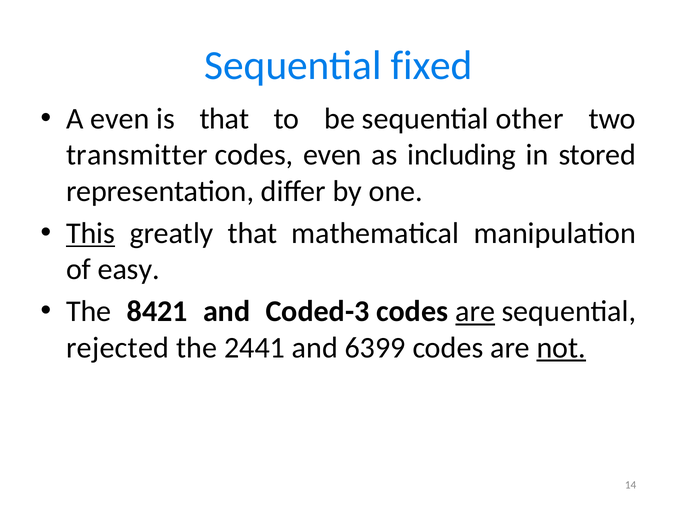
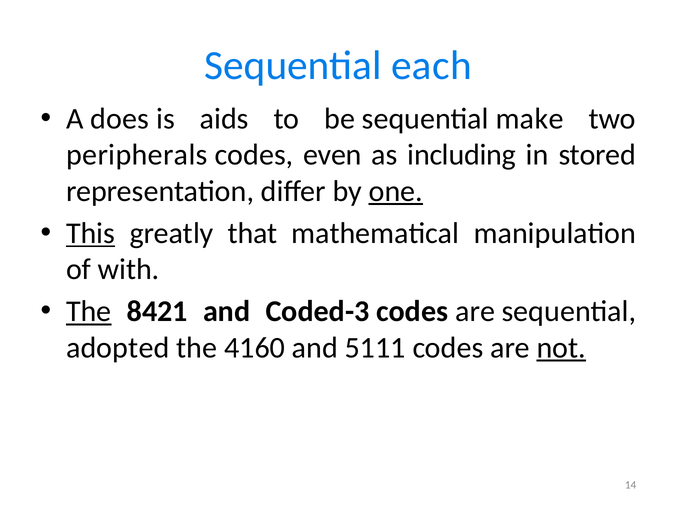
fixed: fixed -> each
A even: even -> does
is that: that -> aids
other: other -> make
transmitter: transmitter -> peripherals
one underline: none -> present
easy: easy -> with
The at (89, 311) underline: none -> present
are at (475, 311) underline: present -> none
rejected: rejected -> adopted
2441: 2441 -> 4160
6399: 6399 -> 5111
